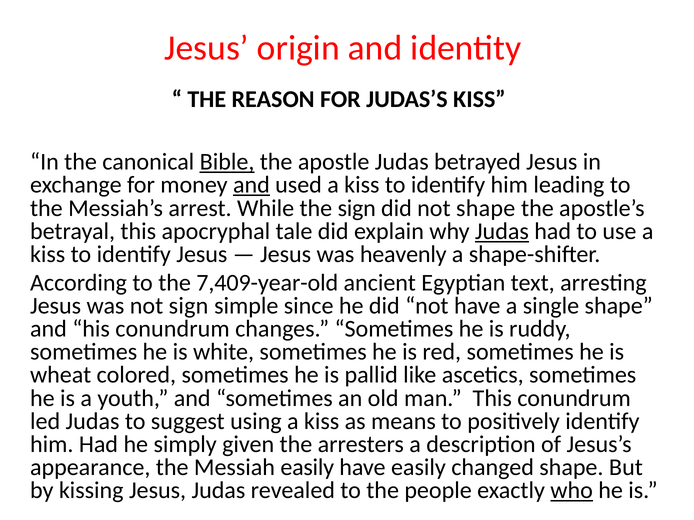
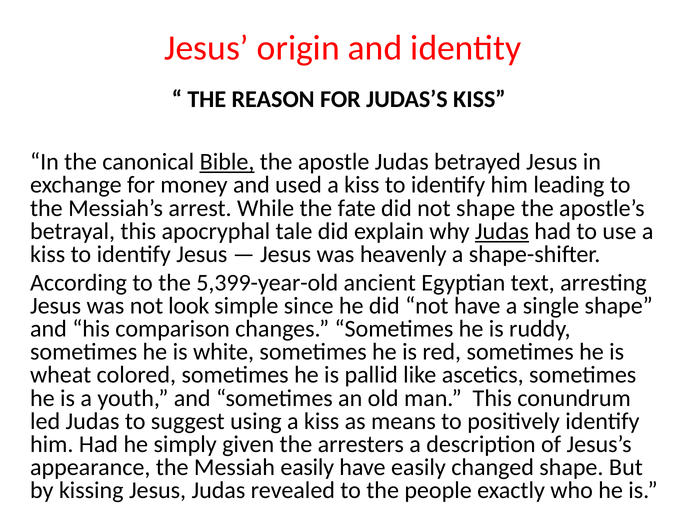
and at (251, 185) underline: present -> none
the sign: sign -> fate
7,409-year-old: 7,409-year-old -> 5,399-year-old
not sign: sign -> look
his conundrum: conundrum -> comparison
who underline: present -> none
